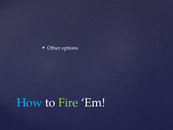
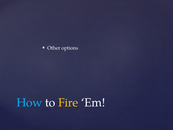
Fire colour: light green -> yellow
